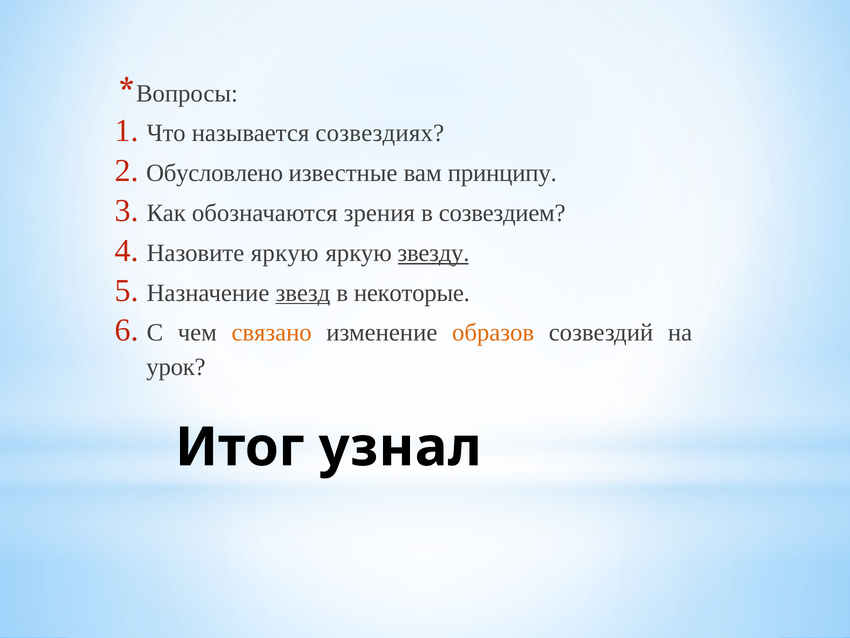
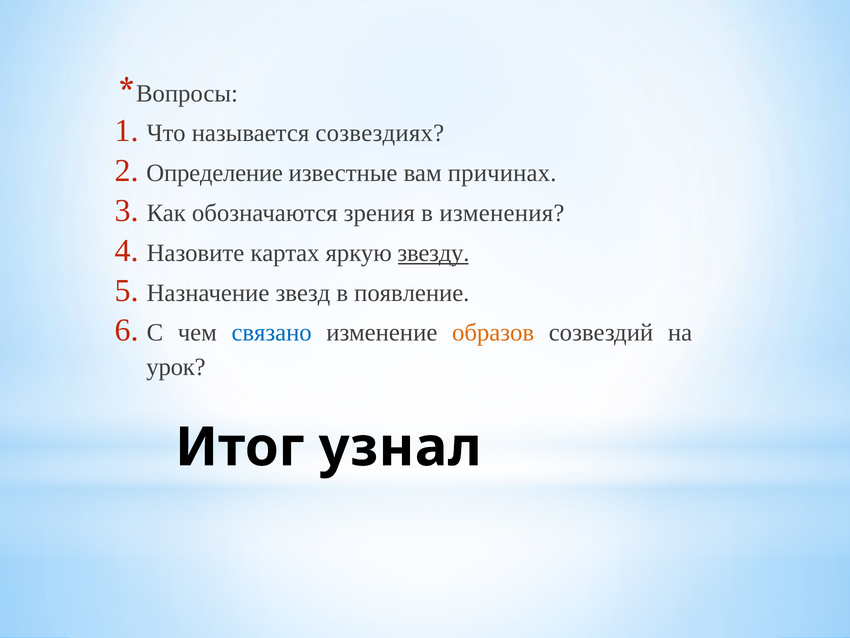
Обусловлено: Обусловлено -> Определение
принципу: принципу -> причинах
созвездием: созвездием -> изменения
Назовите яркую: яркую -> картах
звезд underline: present -> none
некоторые: некоторые -> появление
связано colour: orange -> blue
